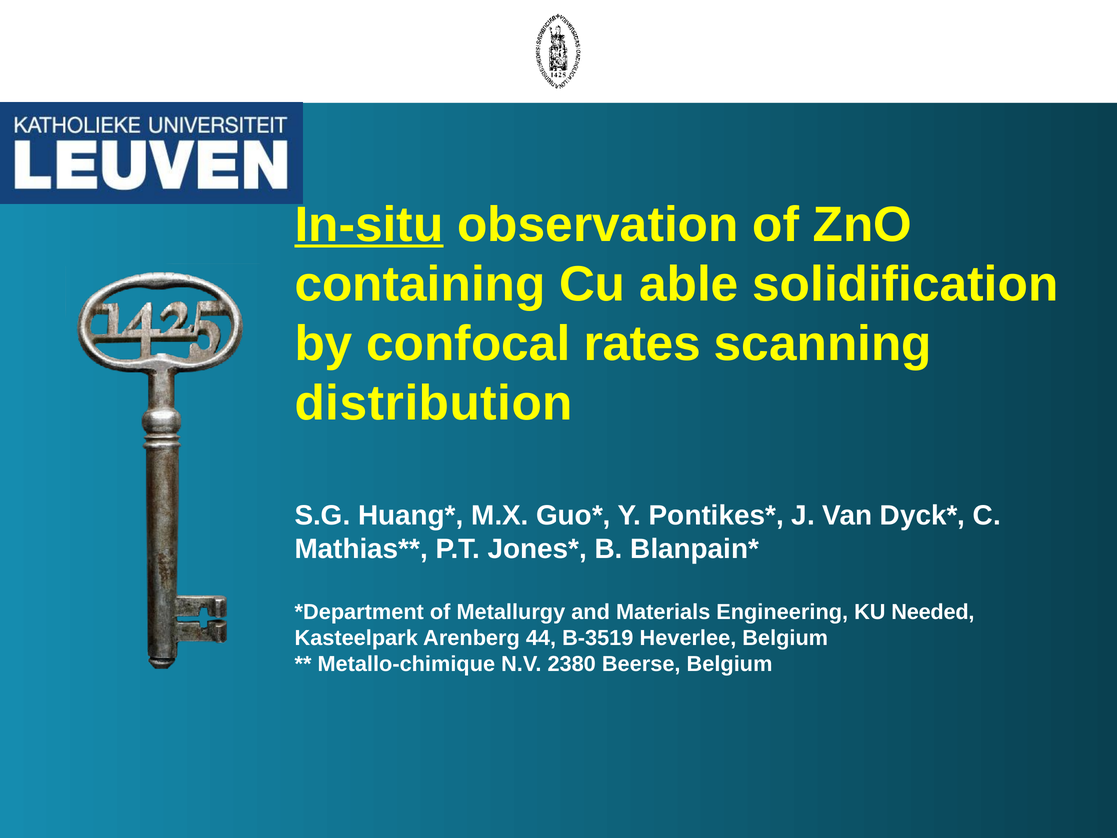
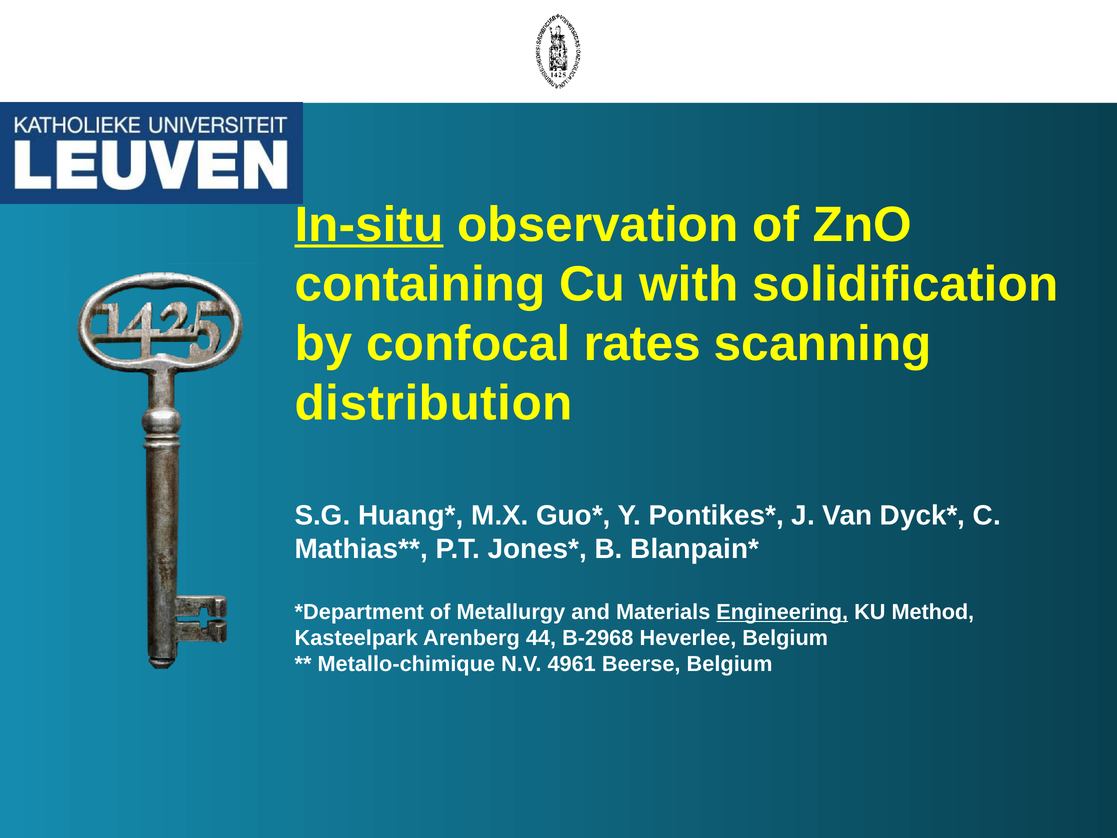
able: able -> with
Engineering underline: none -> present
Needed: Needed -> Method
B-3519: B-3519 -> B-2968
2380: 2380 -> 4961
